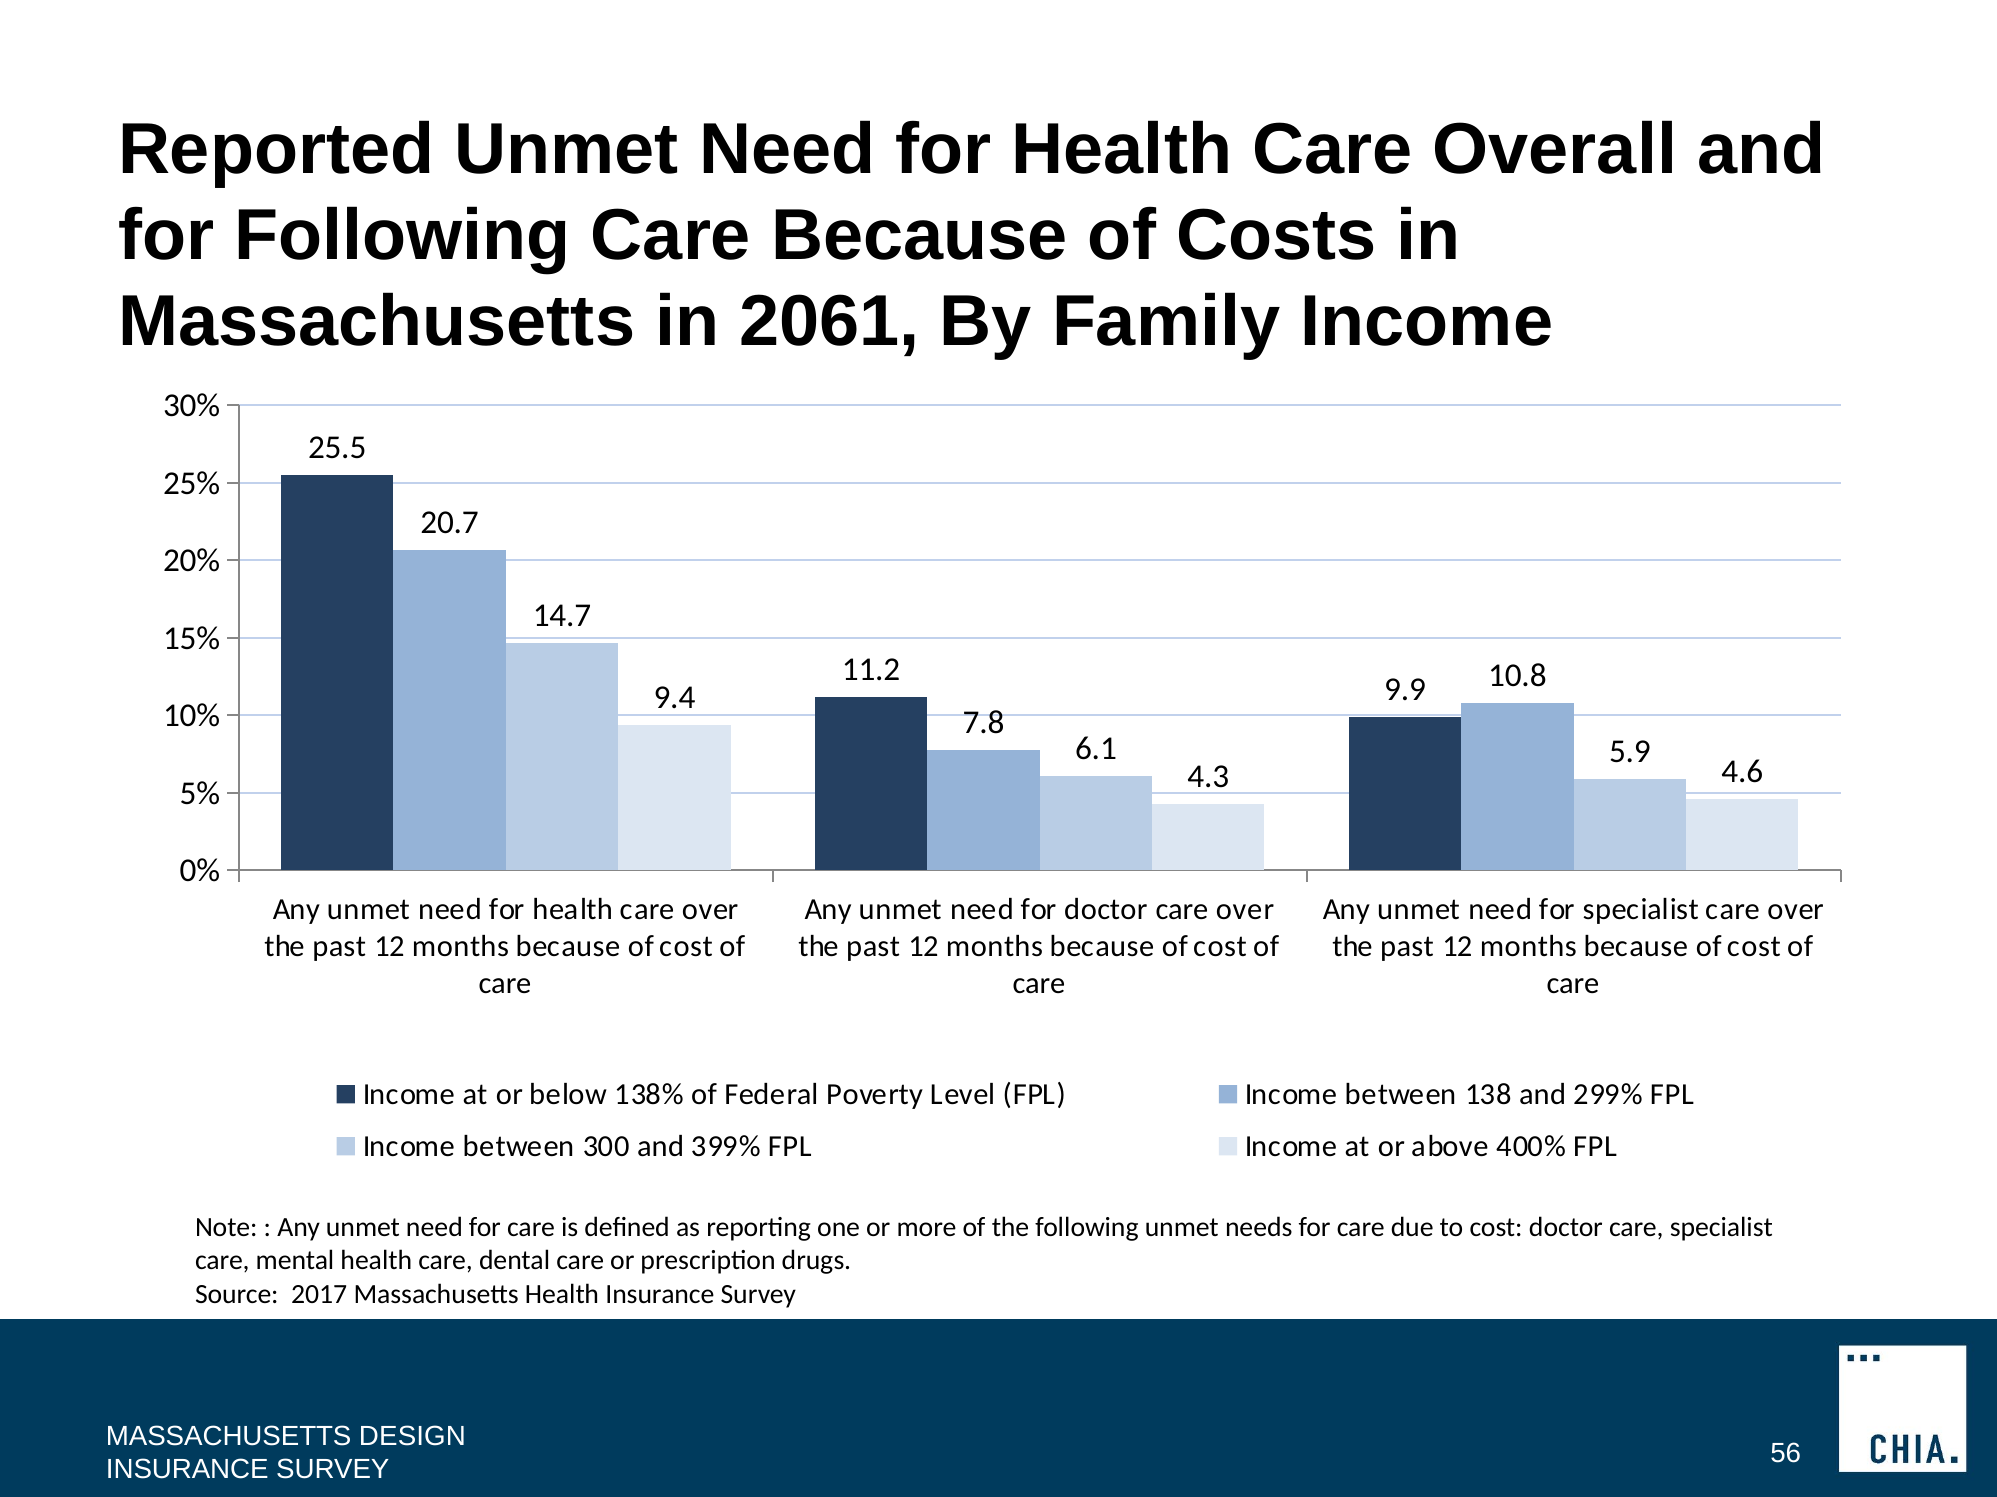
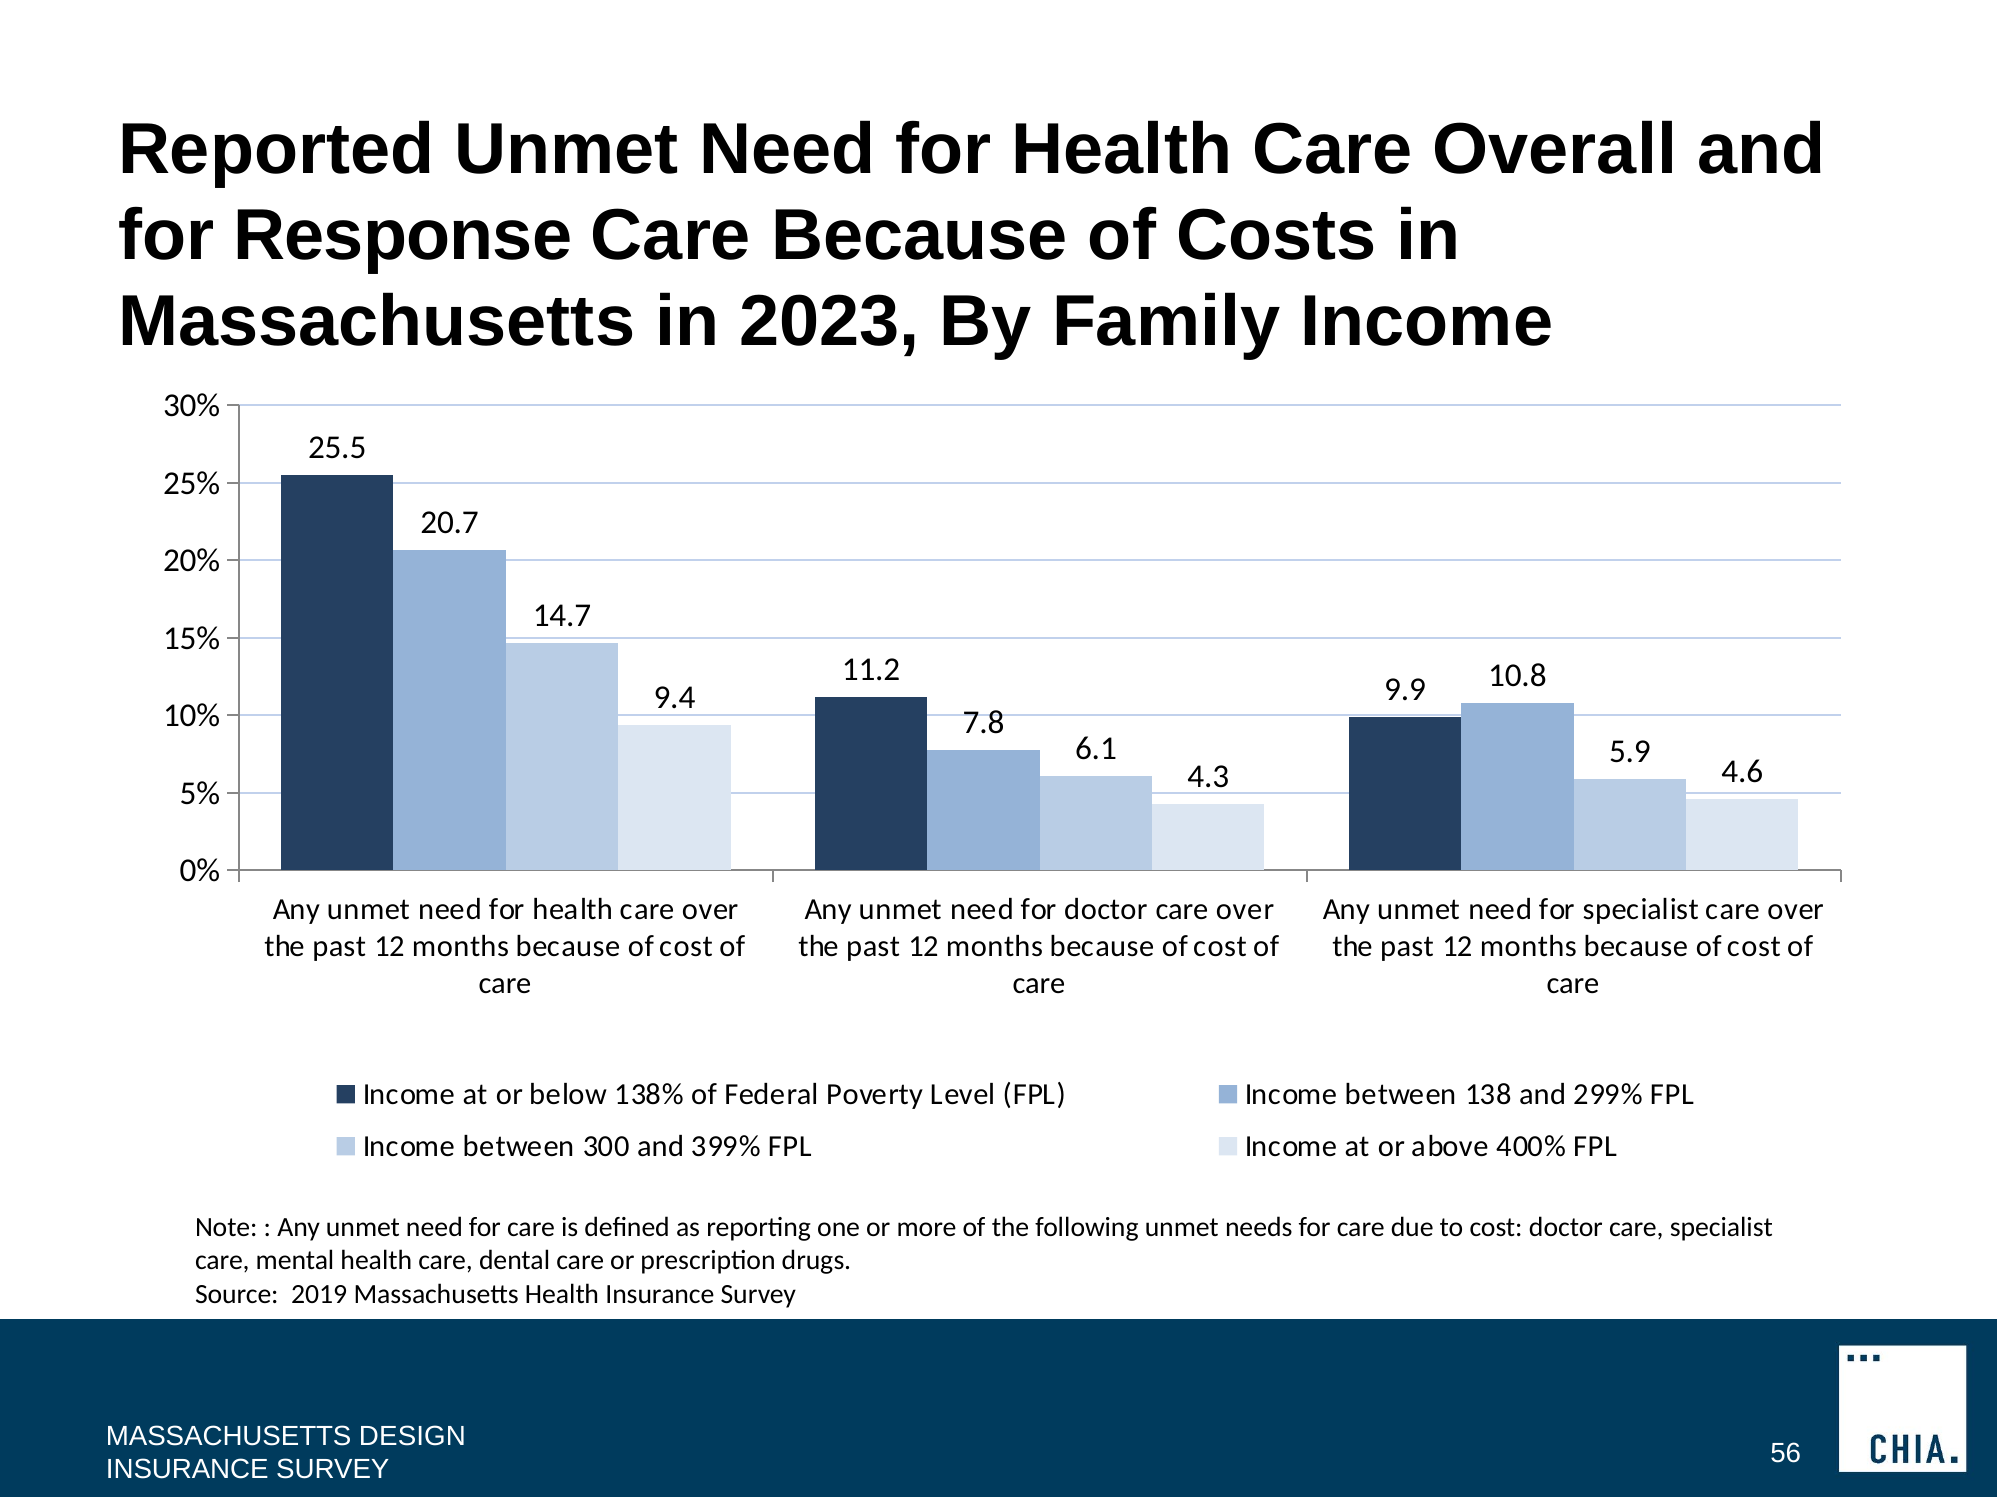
for Following: Following -> Response
2061: 2061 -> 2023
2017: 2017 -> 2019
